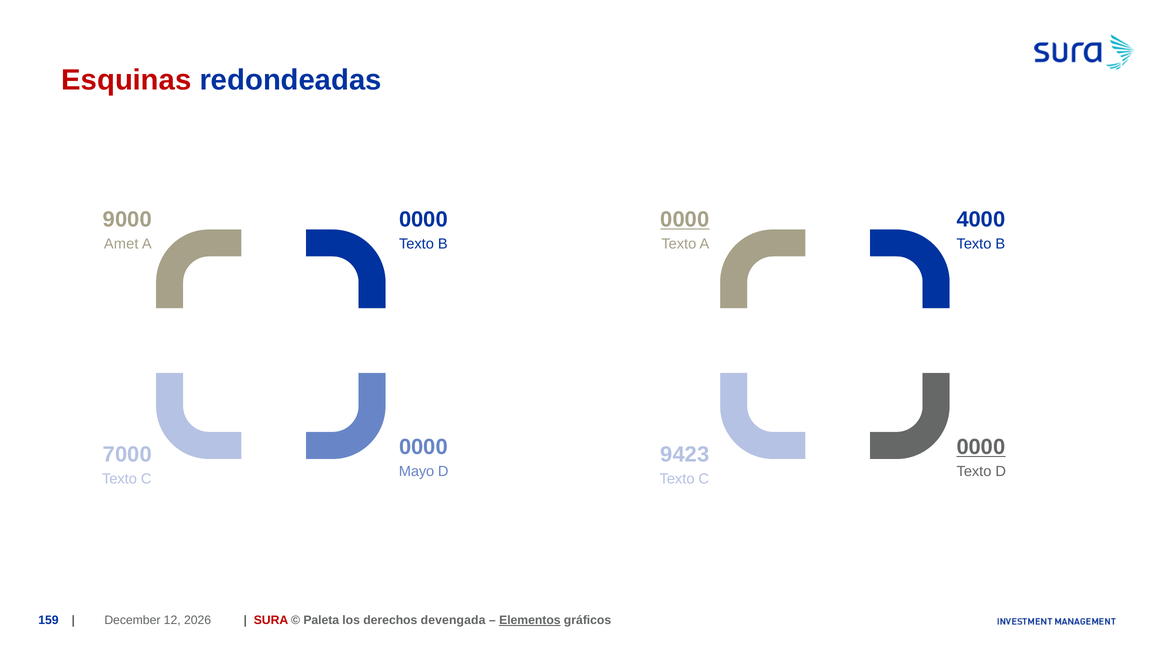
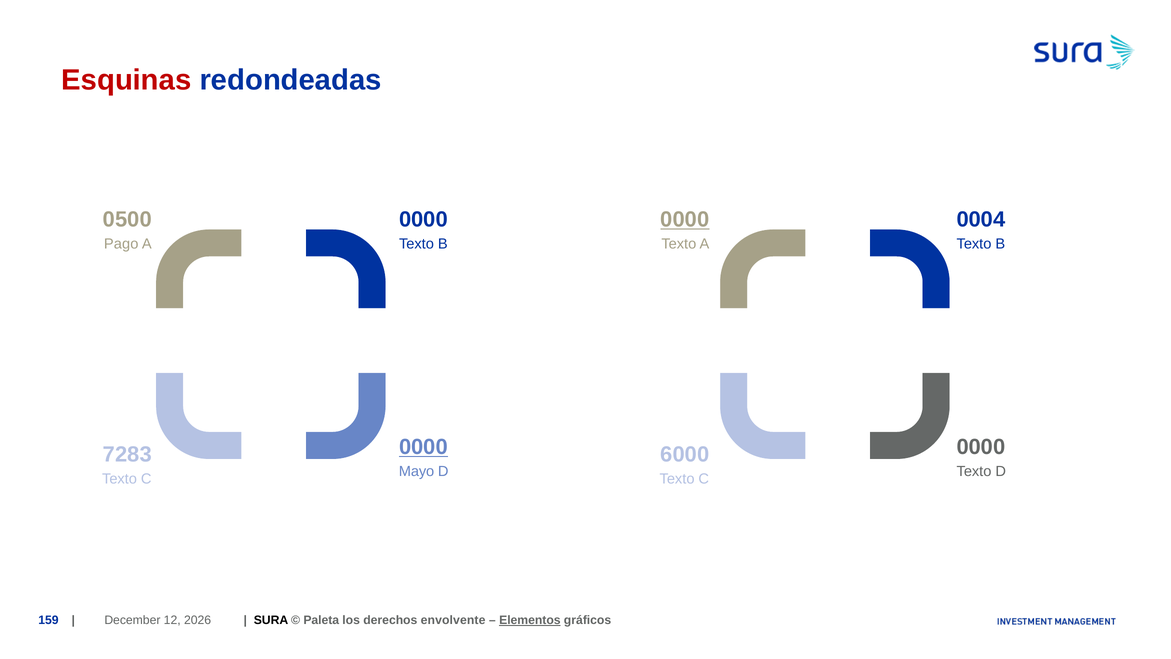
9000: 9000 -> 0500
4000: 4000 -> 0004
Amet: Amet -> Pago
0000 at (423, 447) underline: none -> present
0000 at (981, 447) underline: present -> none
7000: 7000 -> 7283
9423: 9423 -> 6000
SURA colour: red -> black
devengada: devengada -> envolvente
